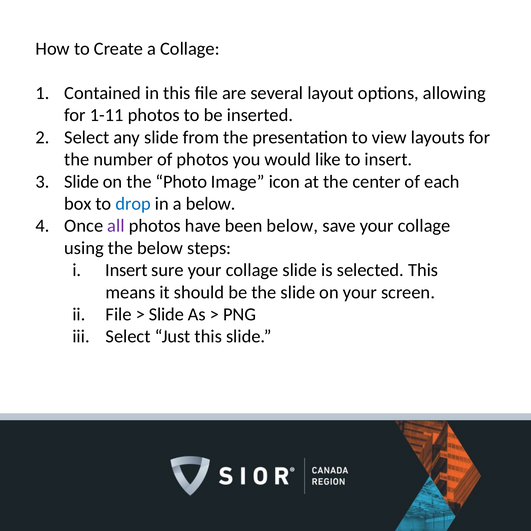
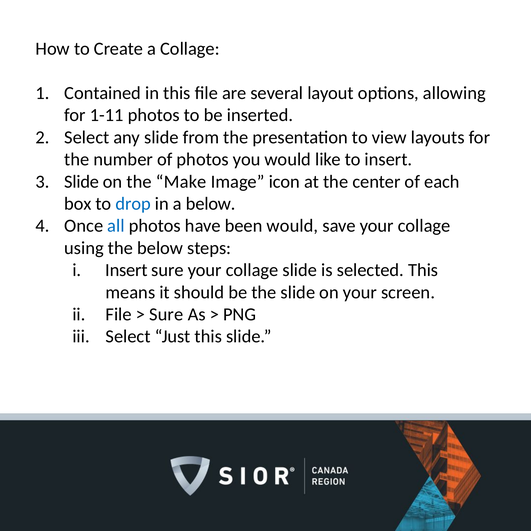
Photo: Photo -> Make
all colour: purple -> blue
been below: below -> would
Slide at (166, 314): Slide -> Sure
